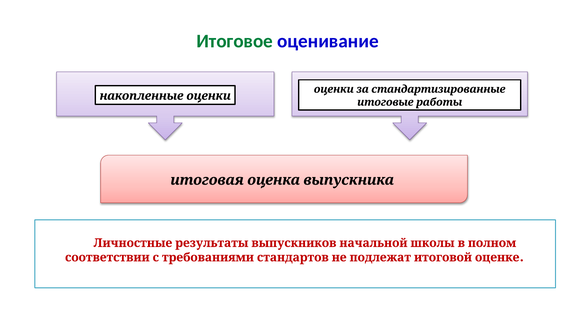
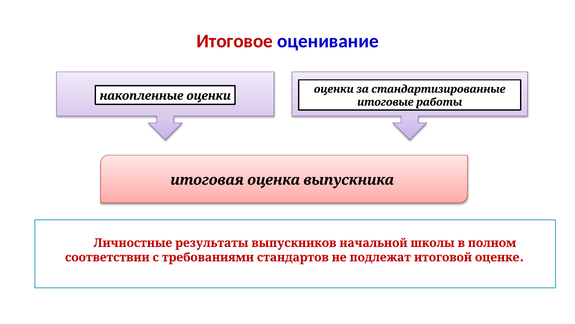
Итоговое colour: green -> red
